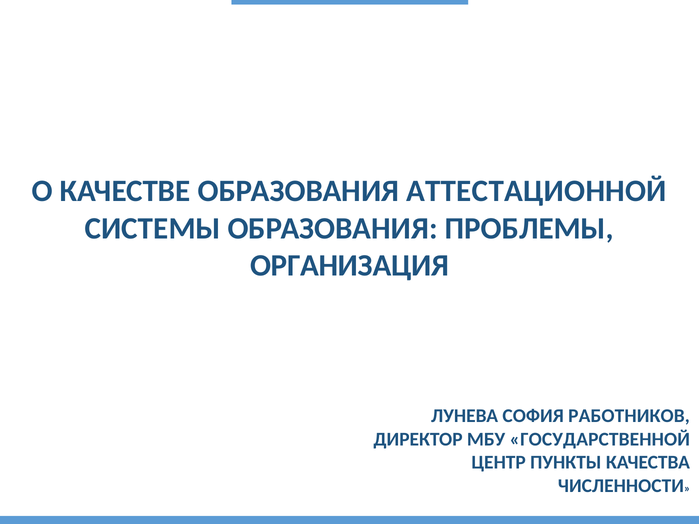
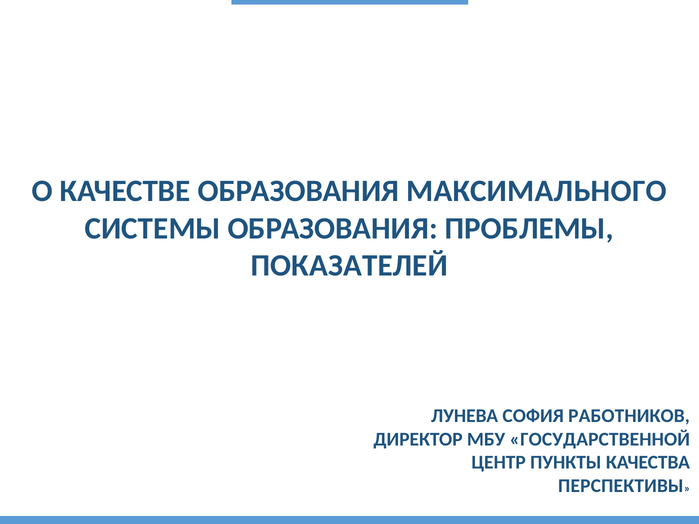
АТТЕСТАЦИОННОЙ: АТТЕСТАЦИОННОЙ -> МАКСИМАЛЬНОГО
ОРГАНИЗАЦИЯ: ОРГАНИЗАЦИЯ -> ПОКАЗАТЕЛЕЙ
ЧИСЛЕННОСТИ: ЧИСЛЕННОСТИ -> ПЕРСПЕКТИВЫ
